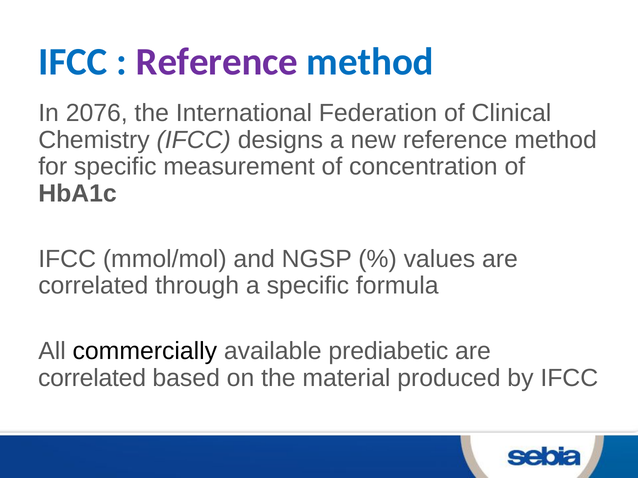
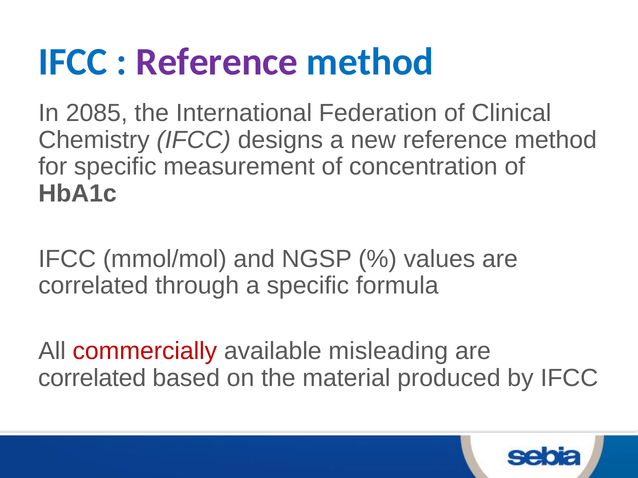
2076: 2076 -> 2085
commercially colour: black -> red
prediabetic: prediabetic -> misleading
